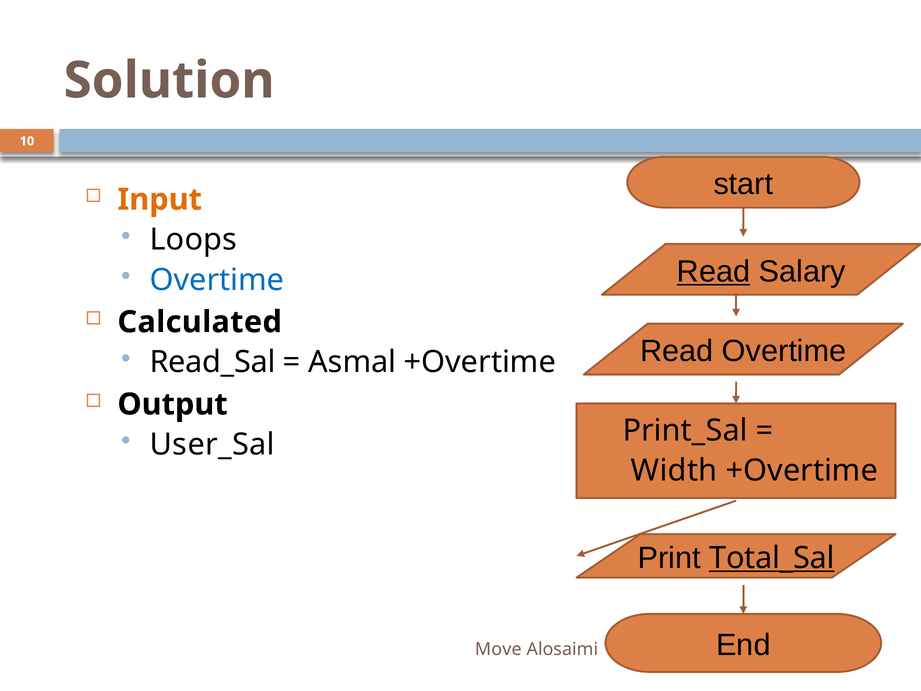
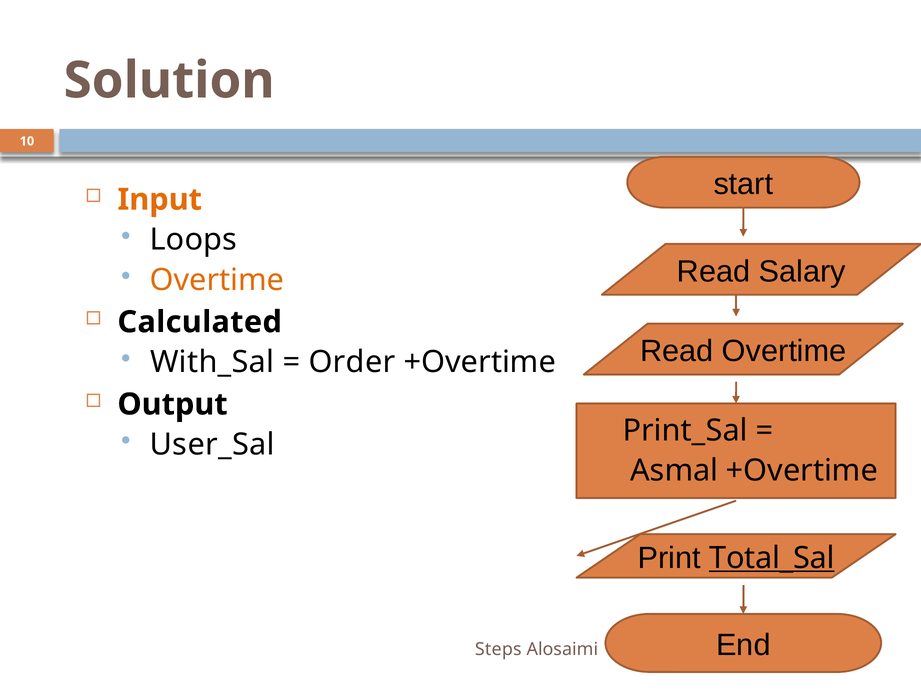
Read at (714, 271) underline: present -> none
Overtime at (217, 280) colour: blue -> orange
Read_Sal: Read_Sal -> With_Sal
Asmal: Asmal -> Order
Width: Width -> Asmal
Move: Move -> Steps
